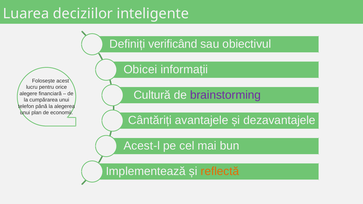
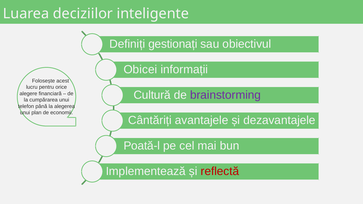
verificând: verificând -> gestionați
Acest-l: Acest-l -> Poată-l
reflectă colour: orange -> red
